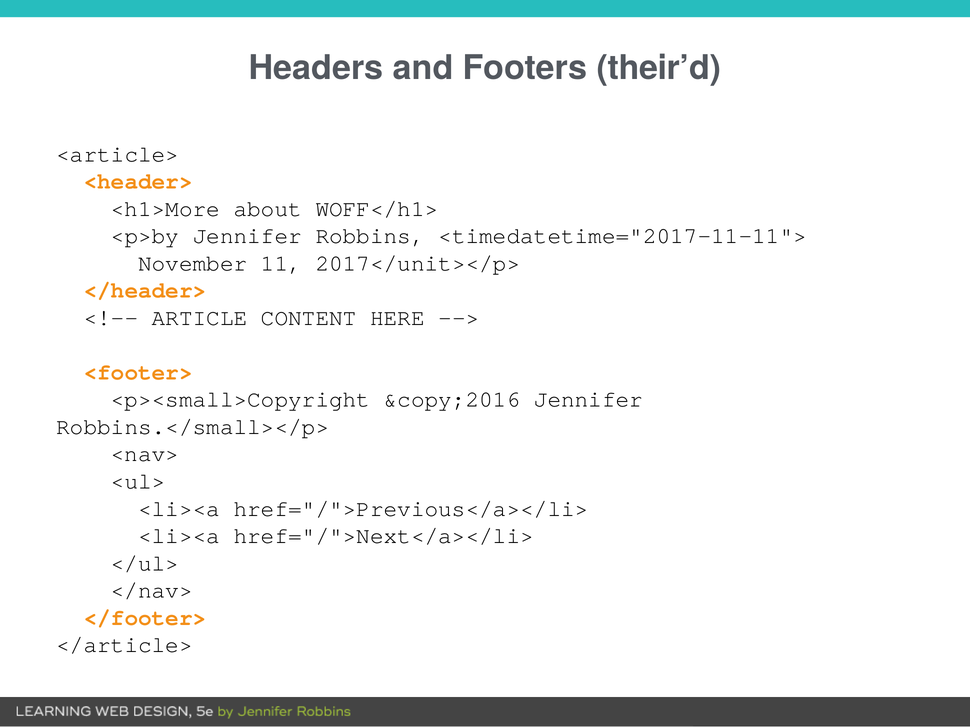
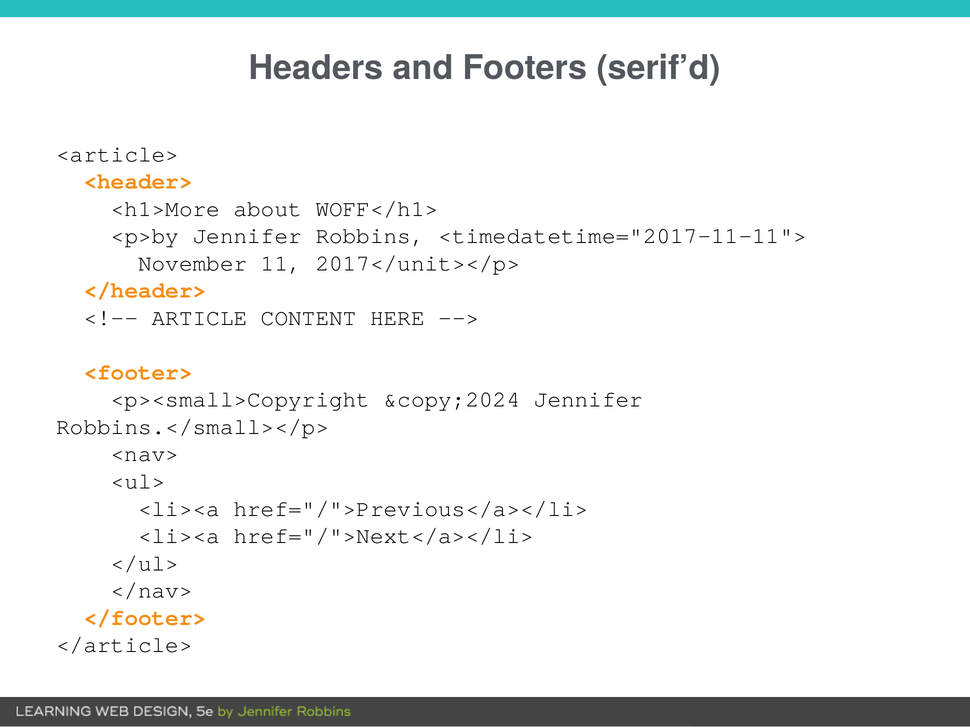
their’d: their’d -> serif’d
&copy;2016: &copy;2016 -> &copy;2024
